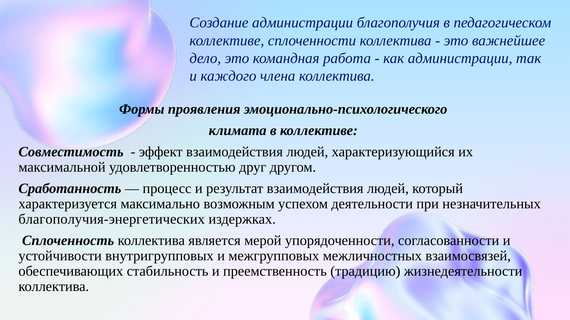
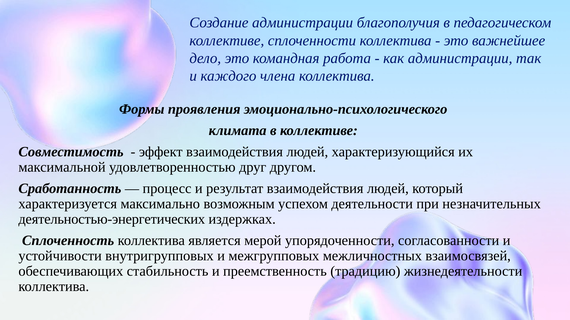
благополучия-энергетических: благополучия-энергетических -> деятельностью-энергетических
